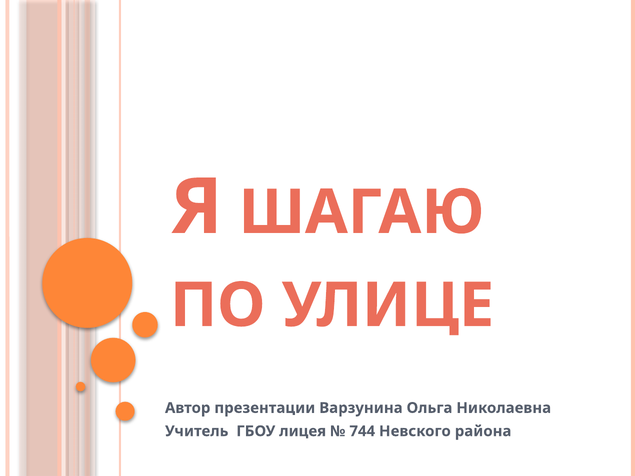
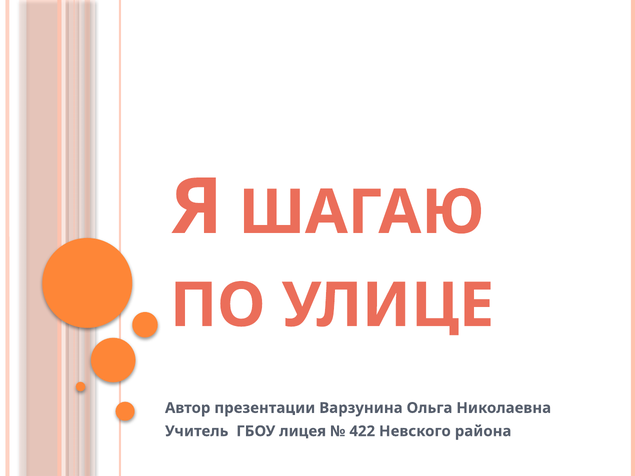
744: 744 -> 422
